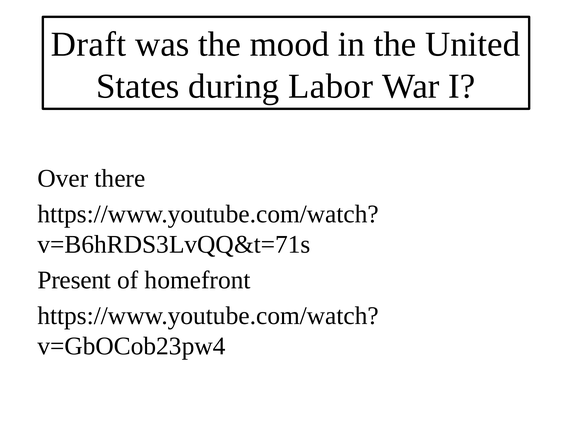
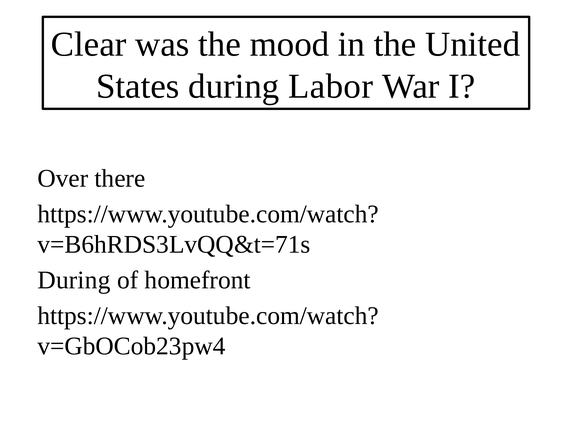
Draft: Draft -> Clear
Present at (74, 280): Present -> During
